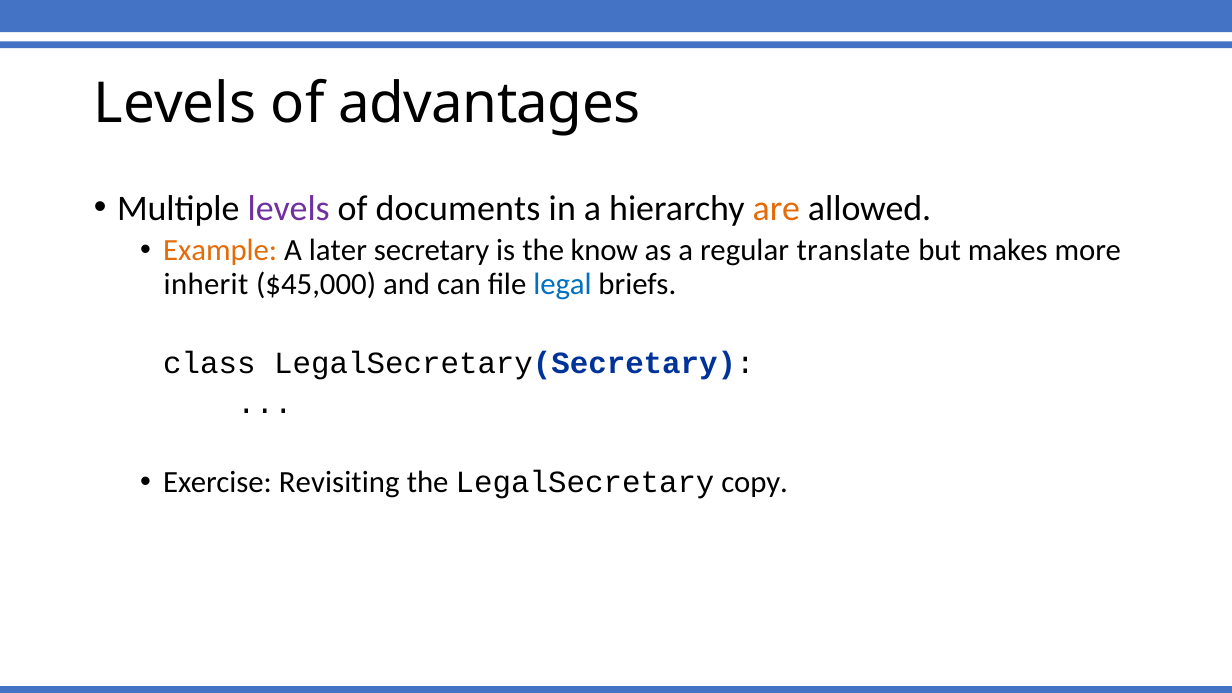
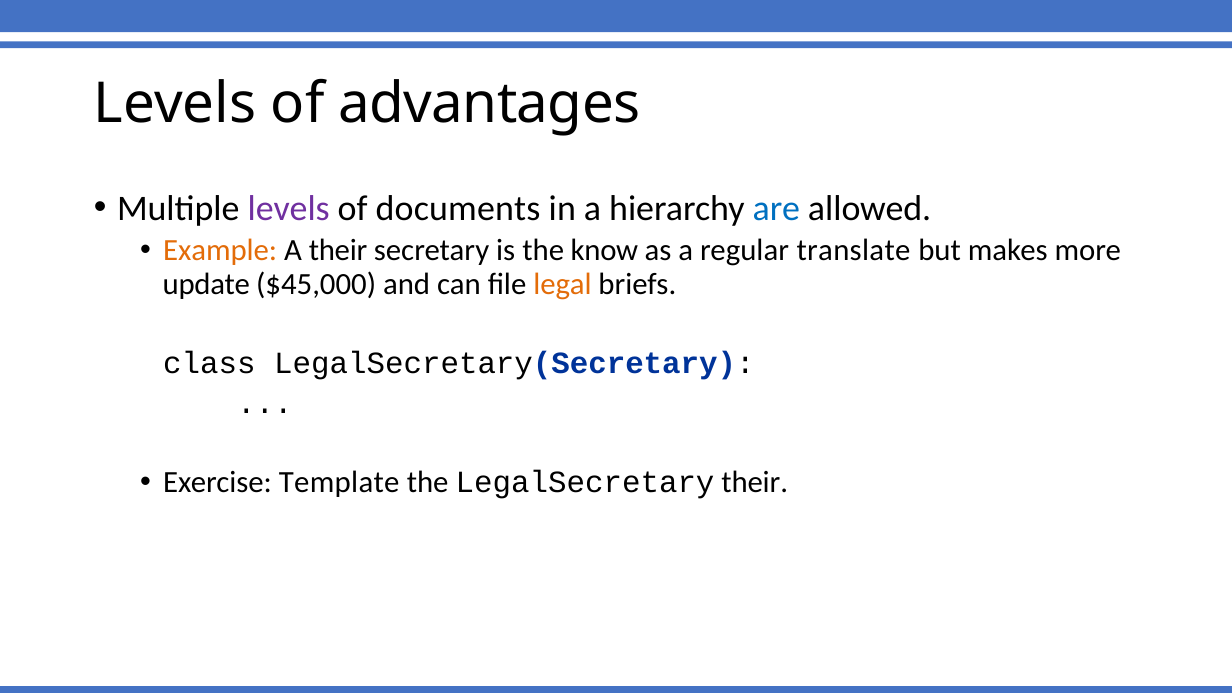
are colour: orange -> blue
A later: later -> their
inherit: inherit -> update
legal colour: blue -> orange
Revisiting: Revisiting -> Template
LegalSecretary copy: copy -> their
